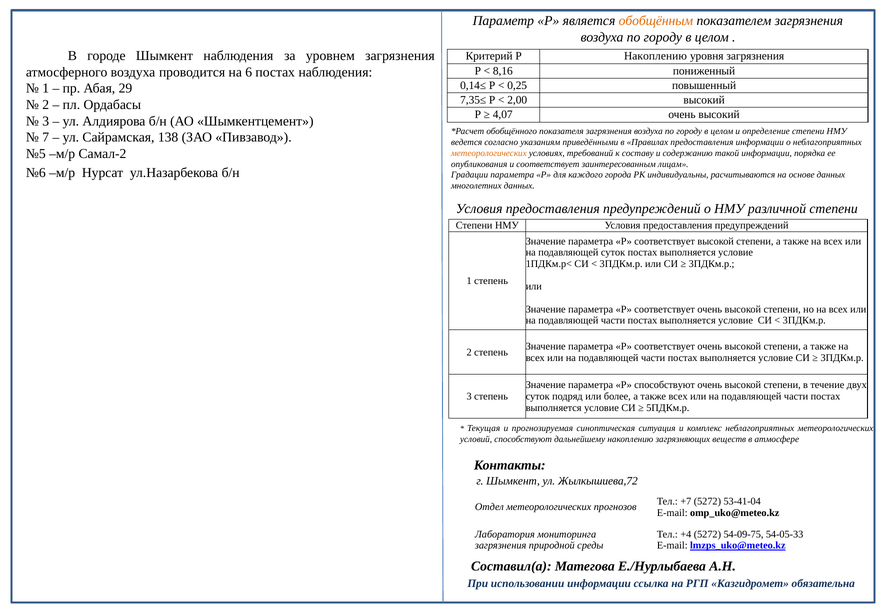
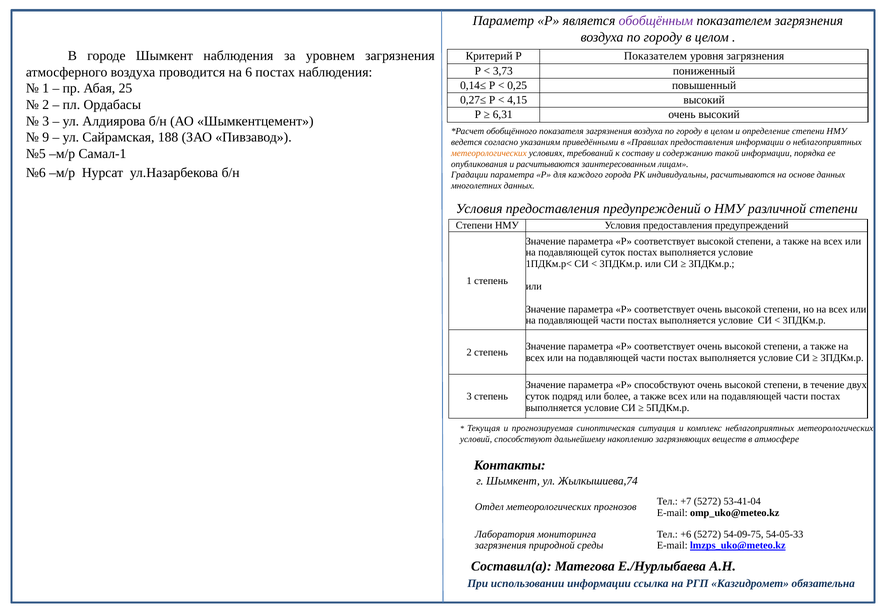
обобщённым colour: orange -> purple
Р Накоплению: Накоплению -> Показателем
8,16: 8,16 -> 3,73
29: 29 -> 25
7,35≤: 7,35≤ -> 0,27≤
2,00: 2,00 -> 4,15
4,07: 4,07 -> 6,31
7: 7 -> 9
138: 138 -> 188
Самал-2: Самал-2 -> Самал-1
и соответствует: соответствует -> расчитываются
Жылкышиева,72: Жылкышиева,72 -> Жылкышиева,74
+4: +4 -> +6
